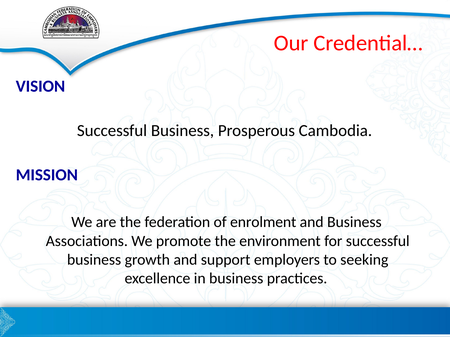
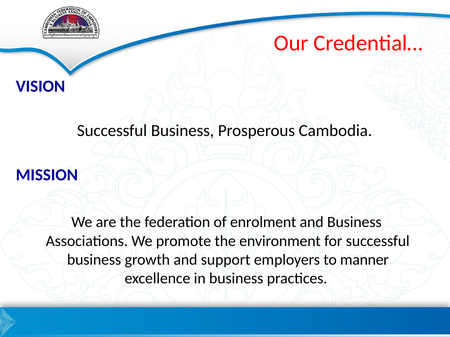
seeking: seeking -> manner
